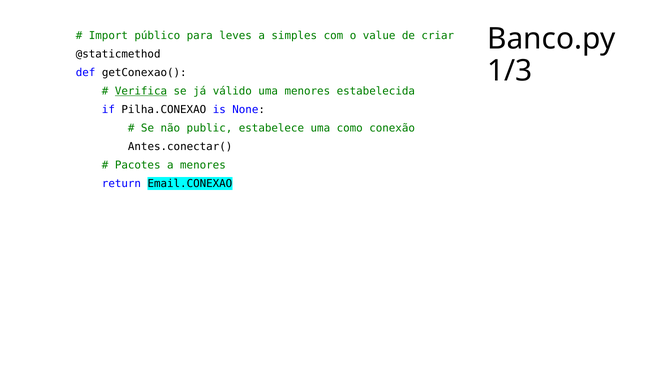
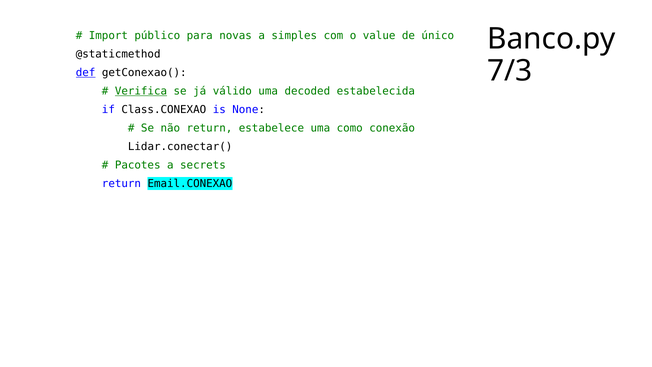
leves: leves -> novas
criar: criar -> único
1/3: 1/3 -> 7/3
def underline: none -> present
uma menores: menores -> decoded
Pilha.CONEXAO: Pilha.CONEXAO -> Class.CONEXAO
não public: public -> return
Antes.conectar(: Antes.conectar( -> Lidar.conectar(
a menores: menores -> secrets
